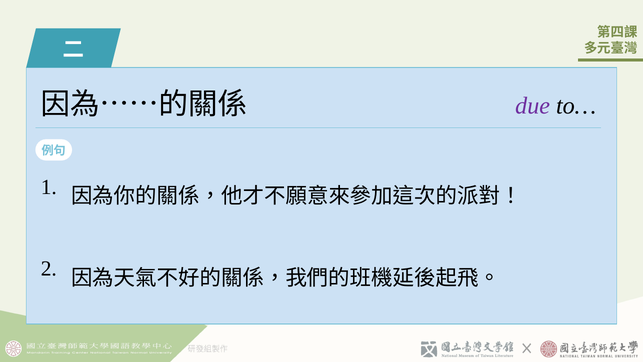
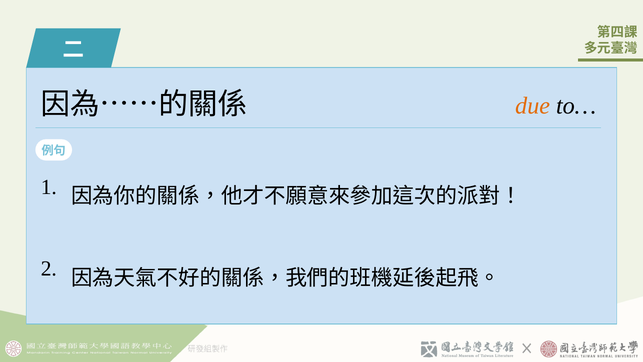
due colour: purple -> orange
